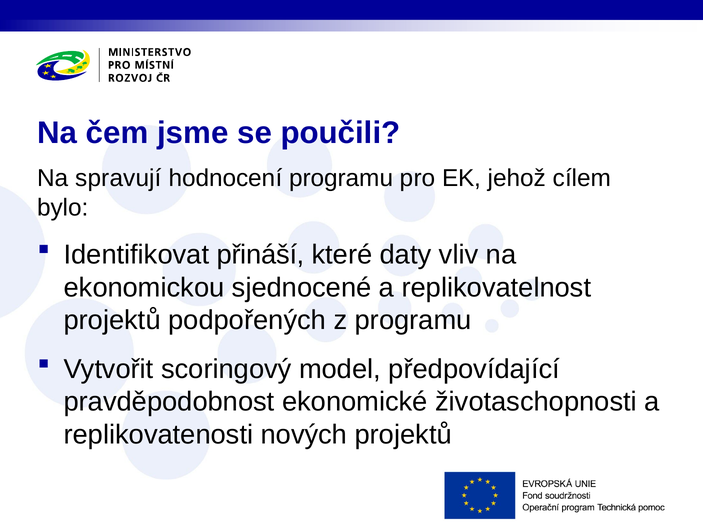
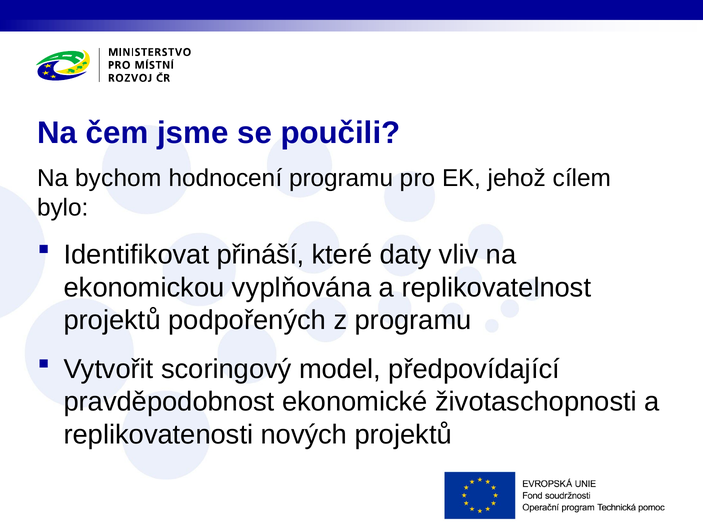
spravují: spravují -> bychom
sjednocené: sjednocené -> vyplňována
